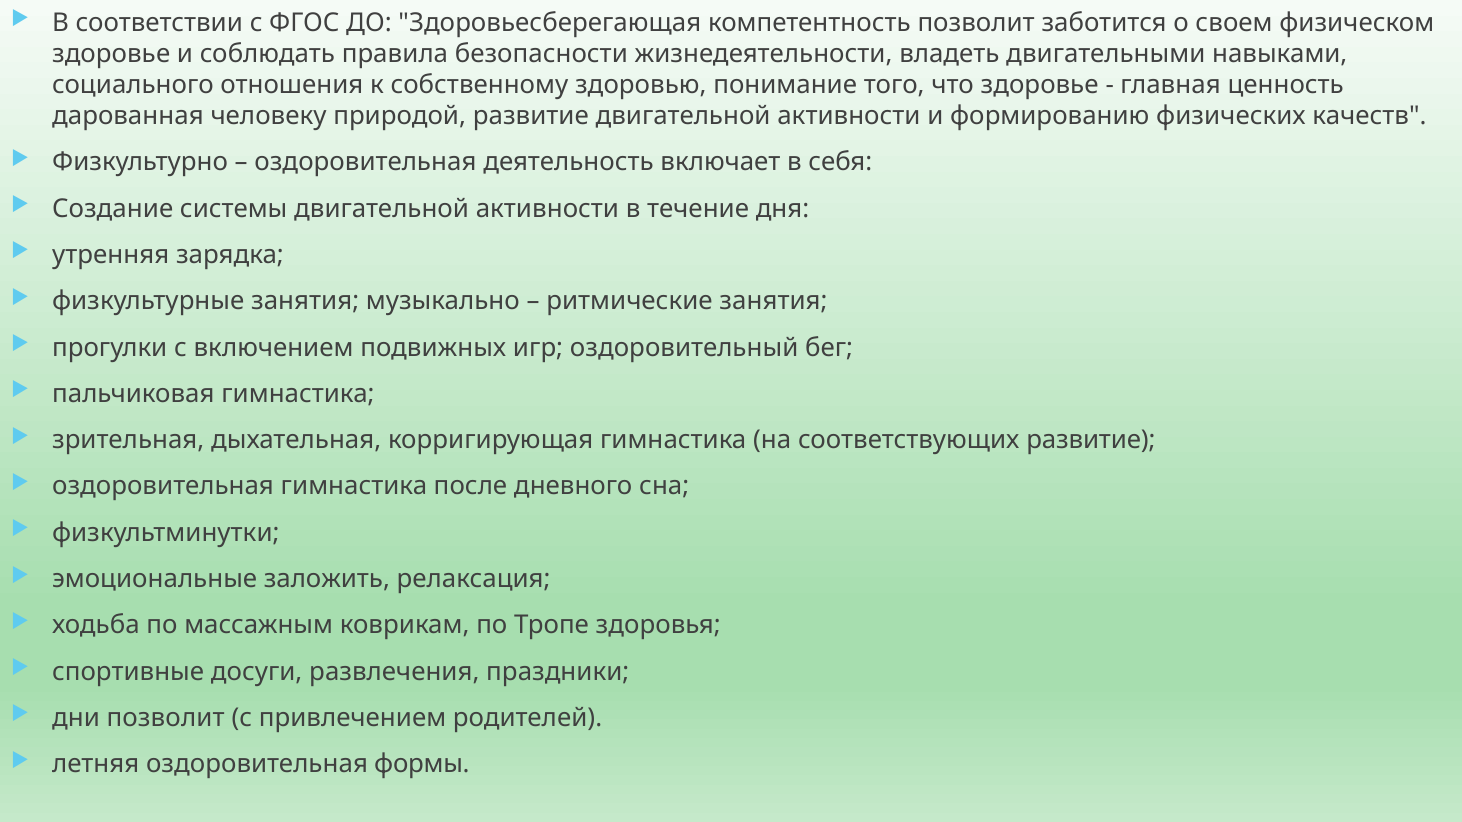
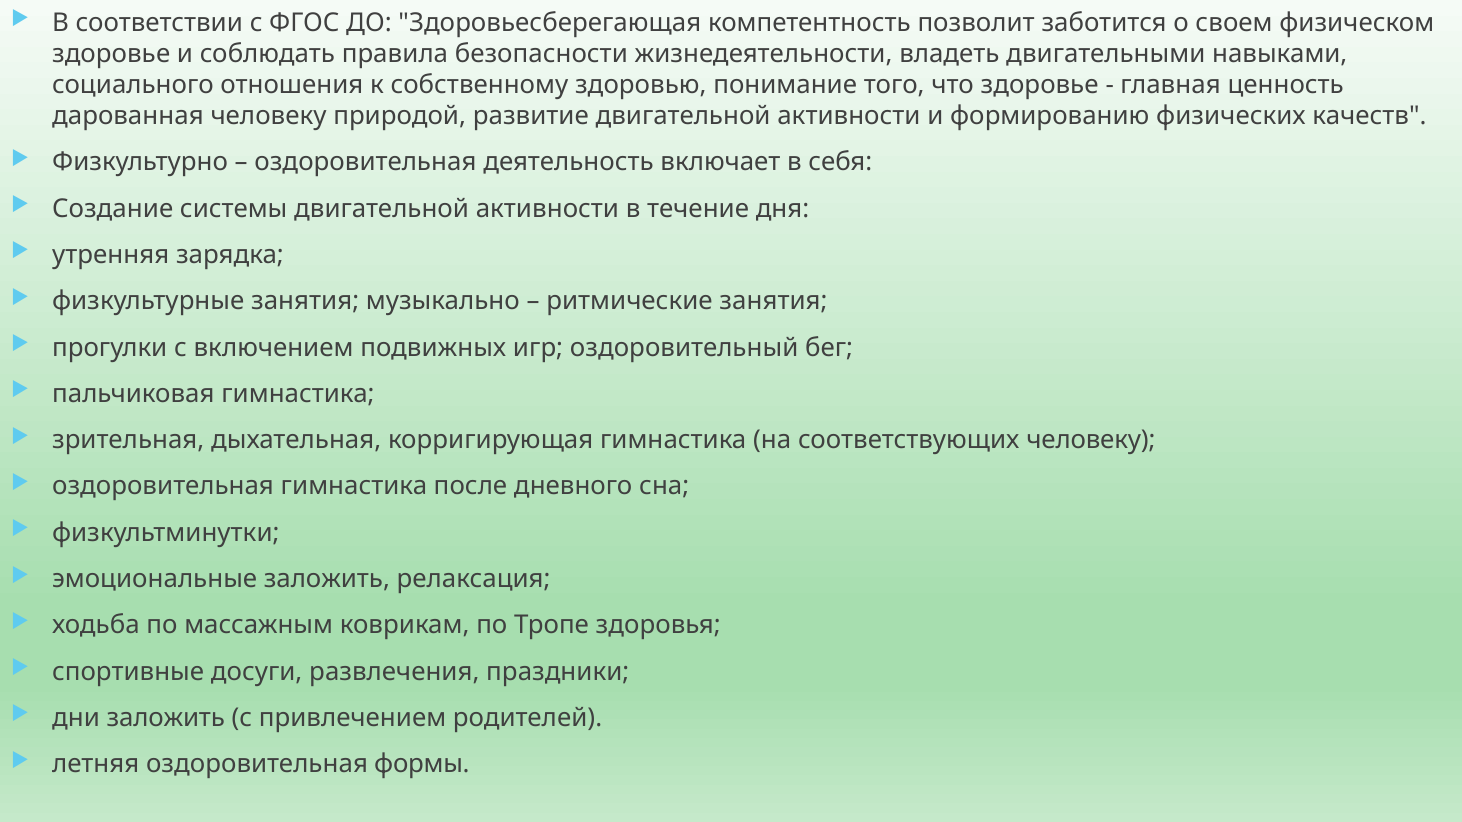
соответствующих развитие: развитие -> человеку
дни позволит: позволит -> заложить
